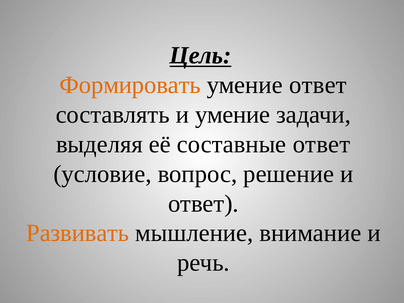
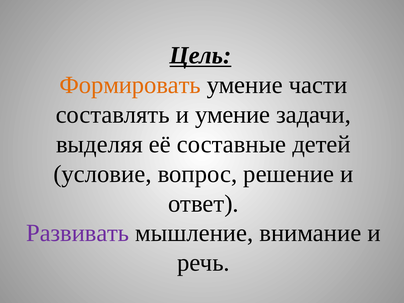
умение ответ: ответ -> части
составные ответ: ответ -> детей
Развивать colour: orange -> purple
